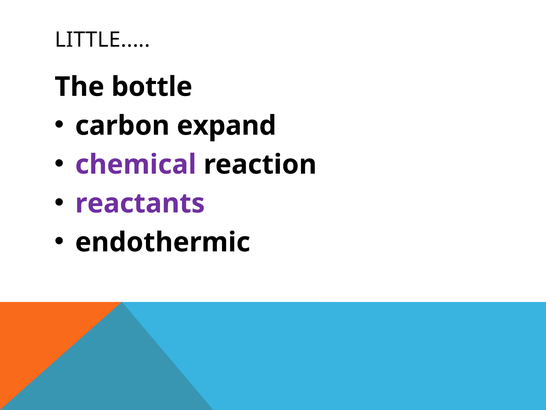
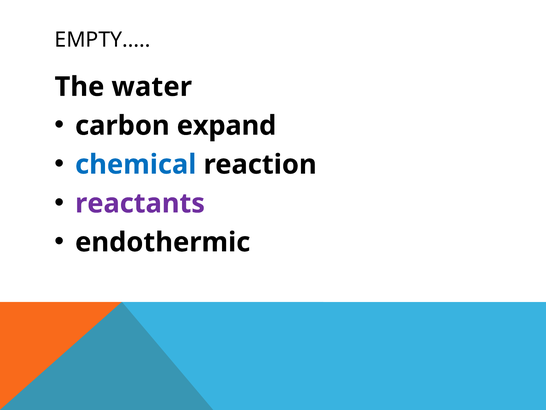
LITTLE: LITTLE -> EMPTY
bottle: bottle -> water
chemical colour: purple -> blue
